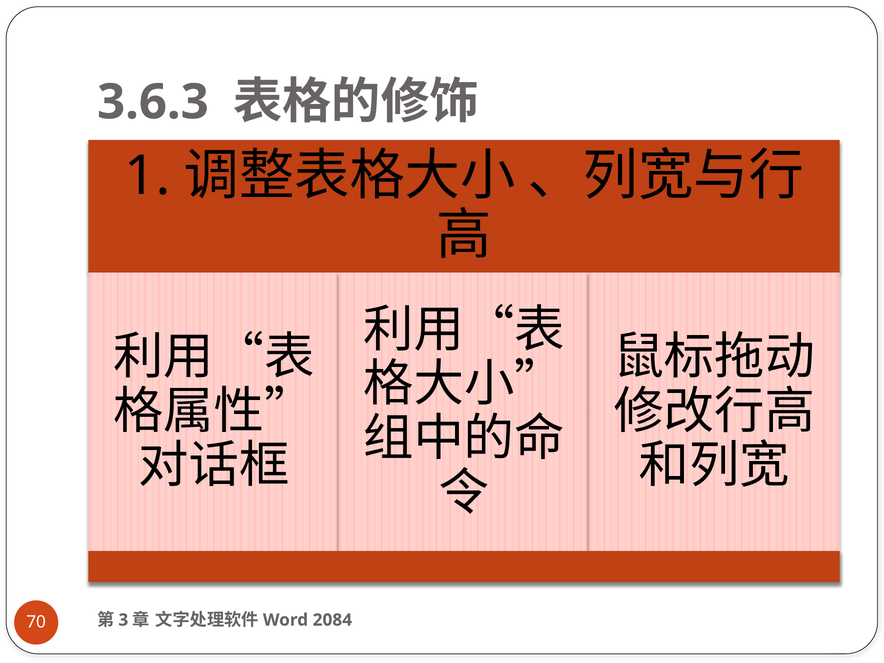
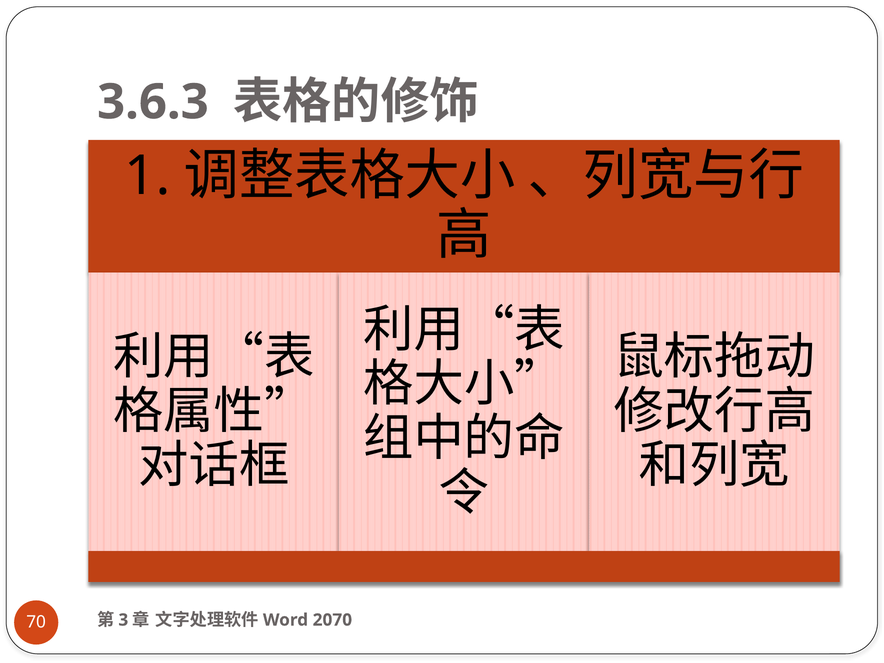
2084: 2084 -> 2070
